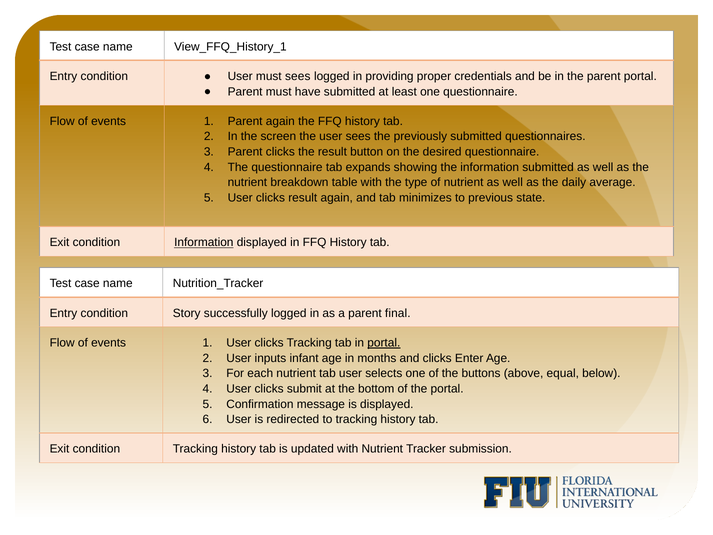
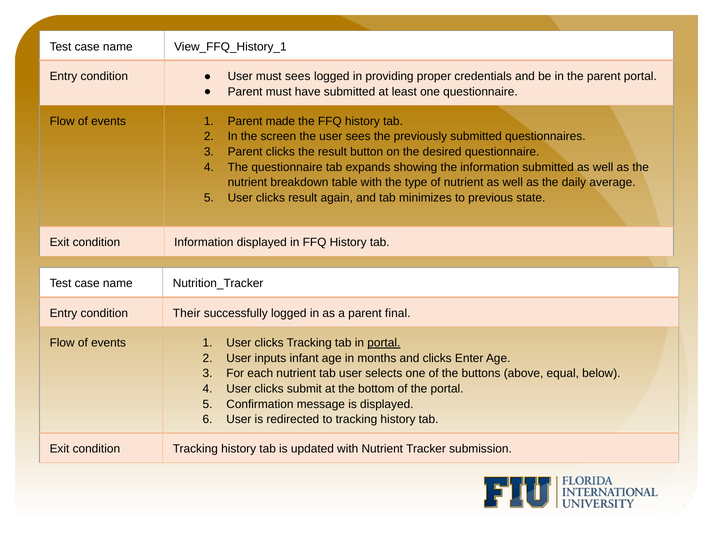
Parent again: again -> made
Information at (204, 242) underline: present -> none
Story: Story -> Their
